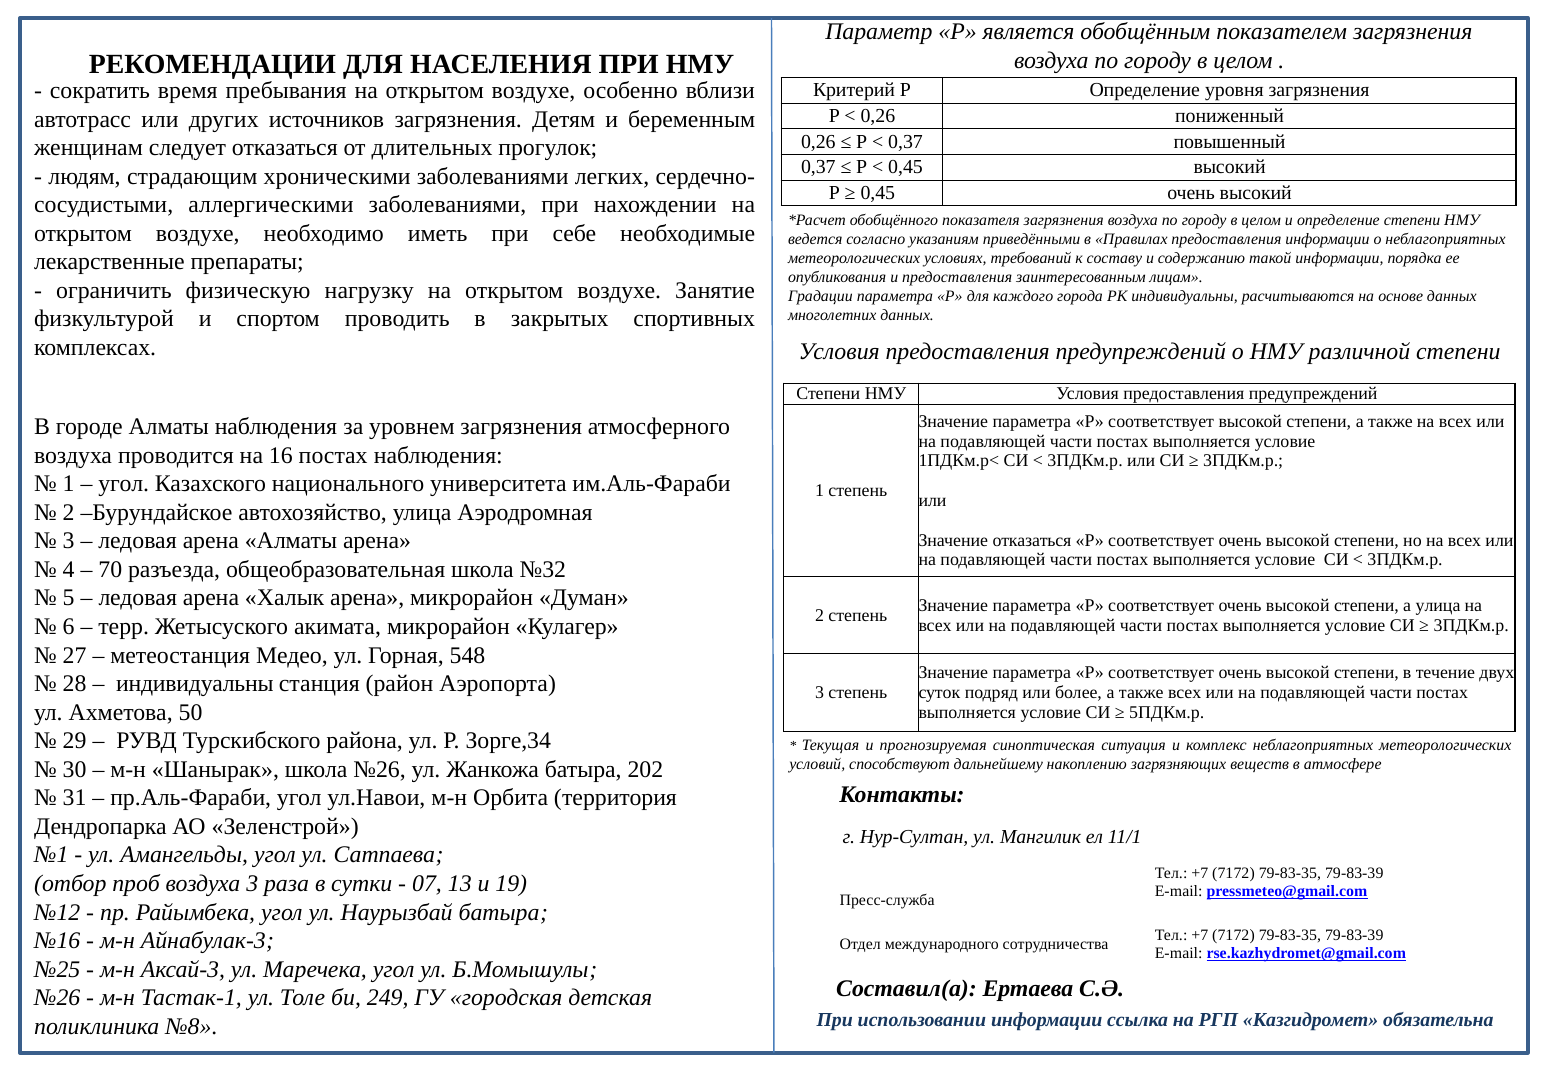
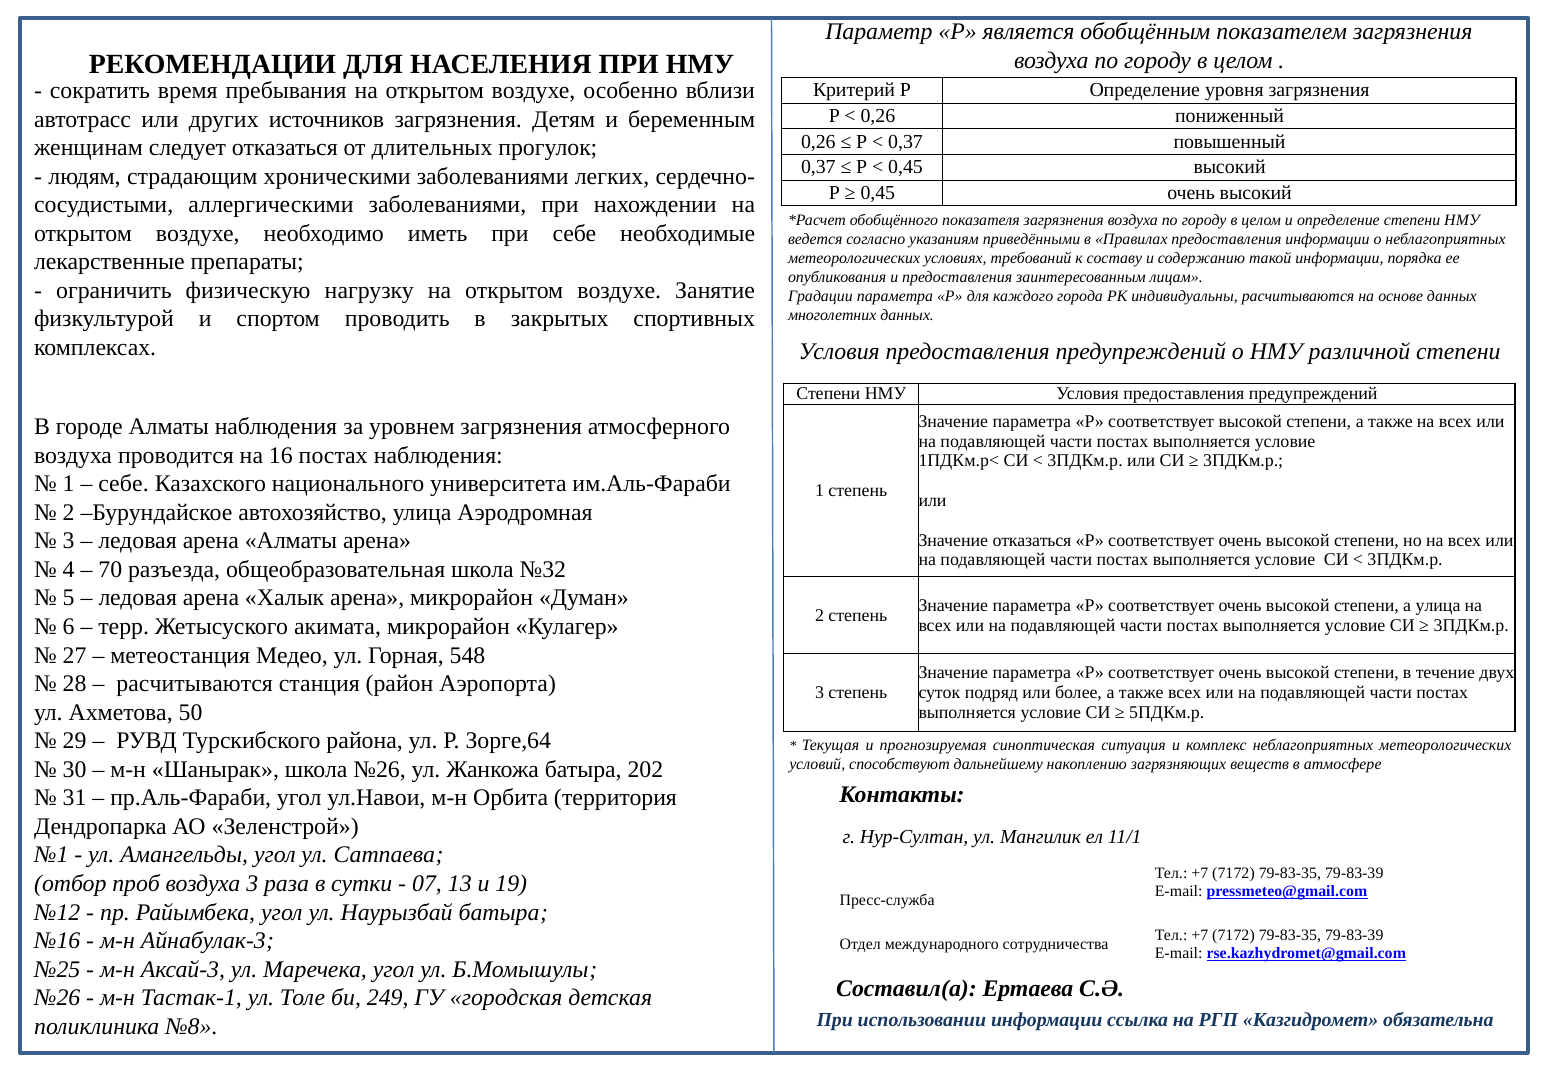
угол at (124, 484): угол -> себе
индивидуальны at (195, 684): индивидуальны -> расчитываются
Зорге,34: Зорге,34 -> Зорге,64
